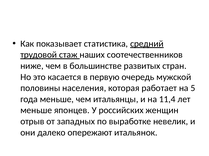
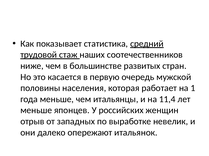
5: 5 -> 1
